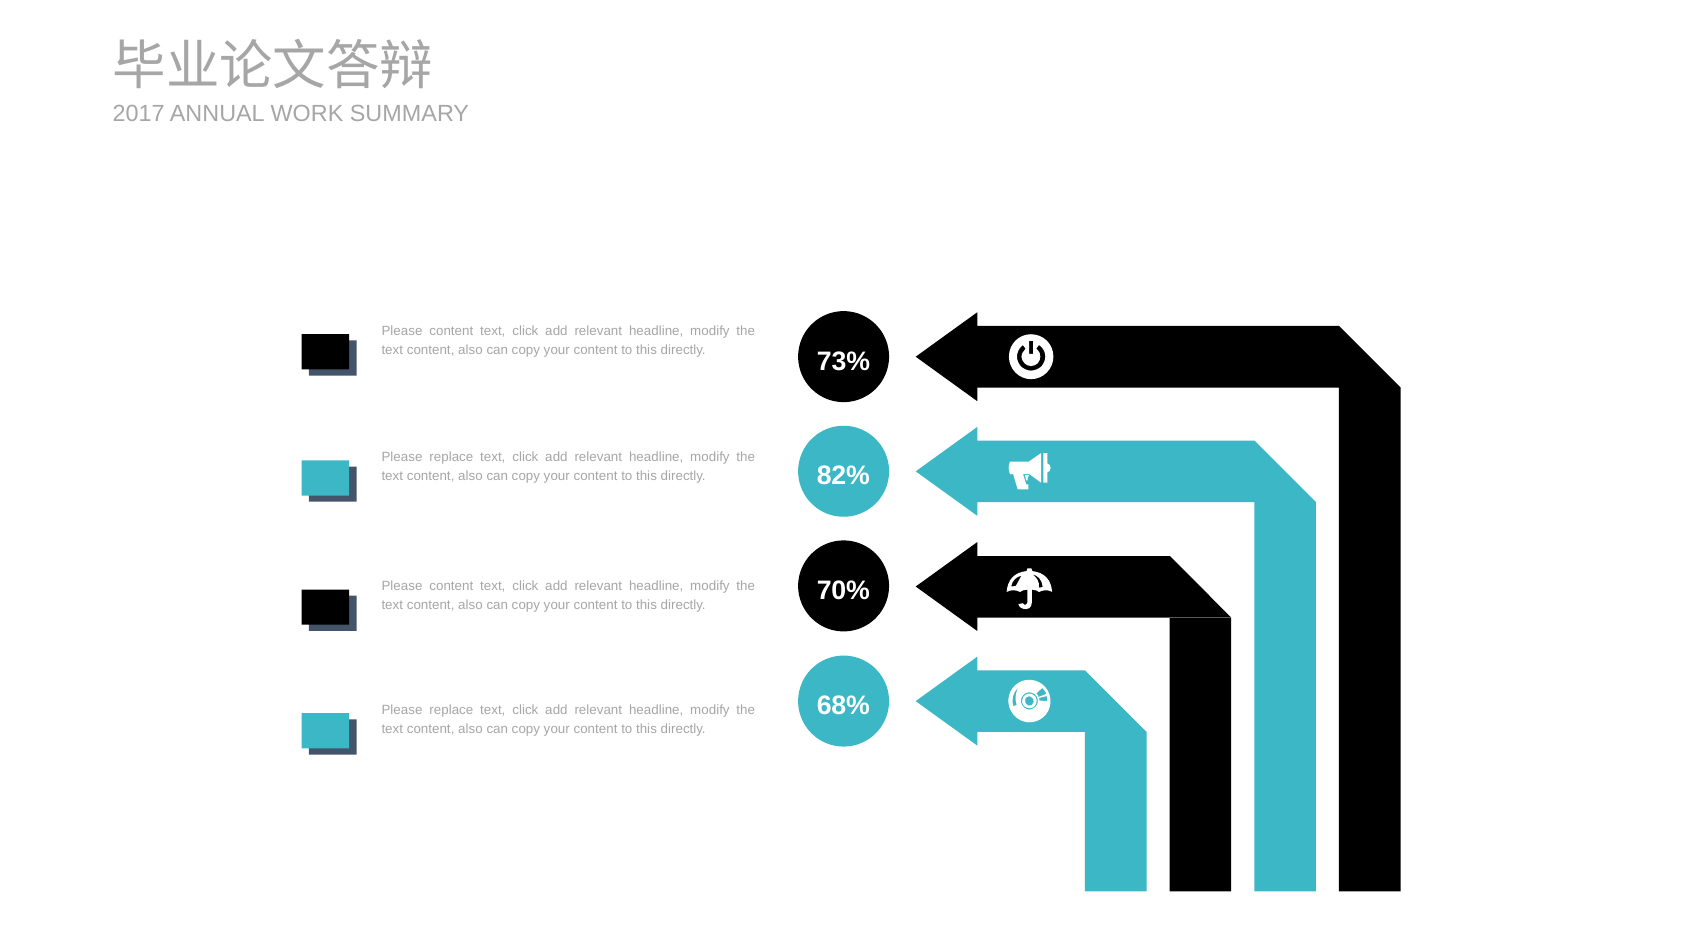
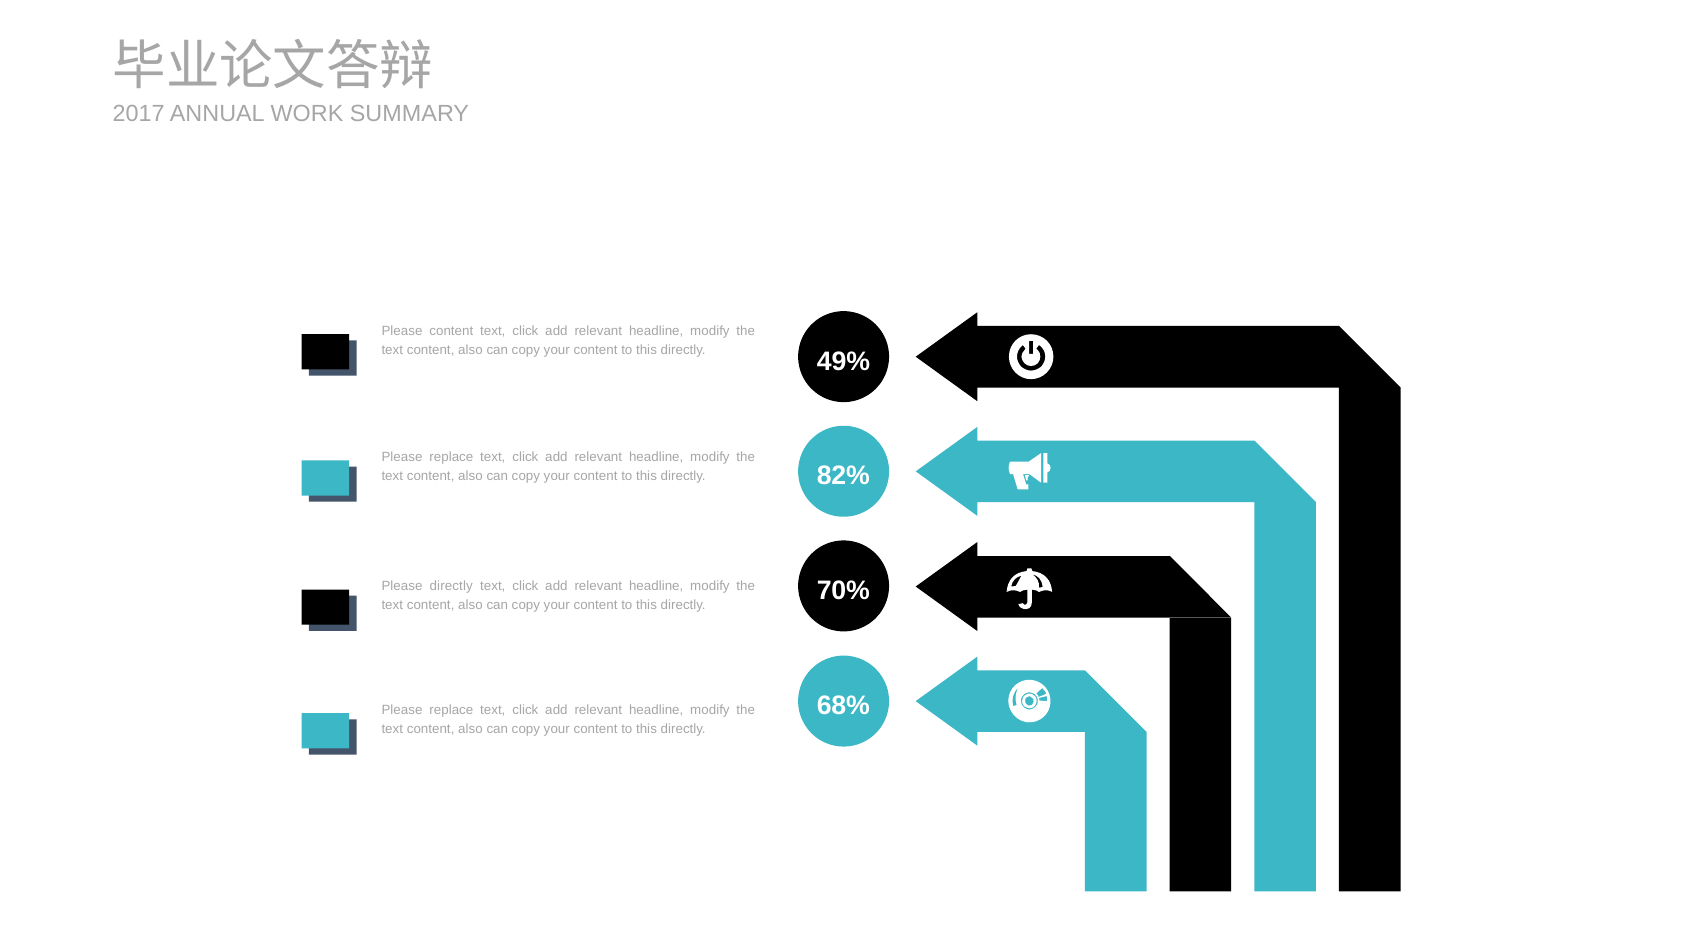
73%: 73% -> 49%
content at (451, 586): content -> directly
